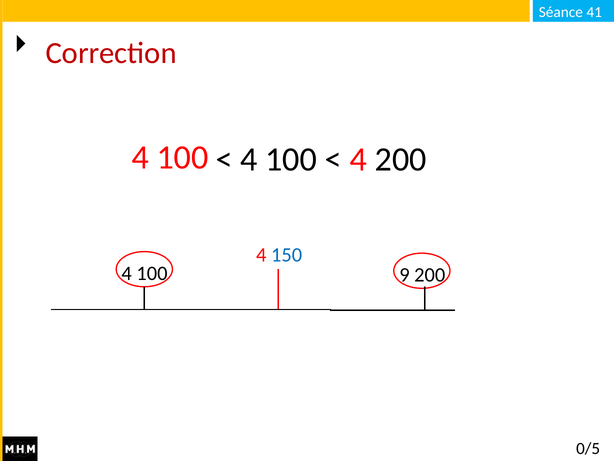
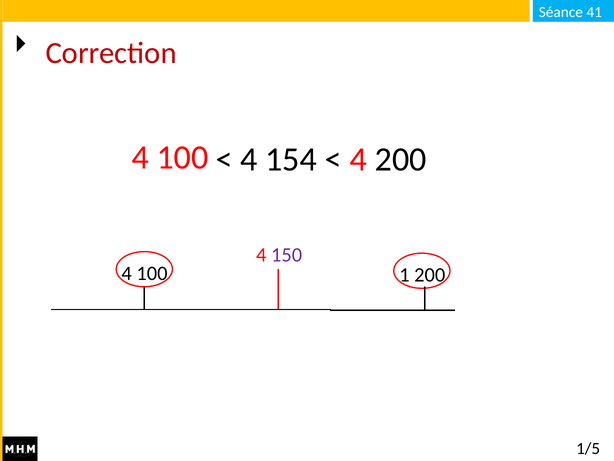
100 at (291, 159): 100 -> 154
150 colour: blue -> purple
9: 9 -> 1
0/5: 0/5 -> 1/5
